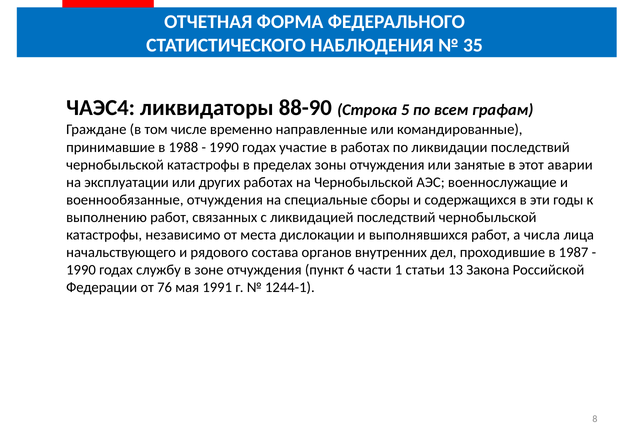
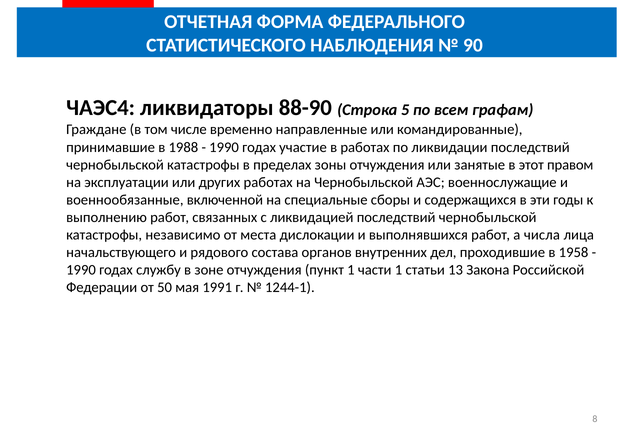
35: 35 -> 90
аварии: аварии -> правом
военнообязанные отчуждения: отчуждения -> включенной
1987: 1987 -> 1958
пункт 6: 6 -> 1
76: 76 -> 50
